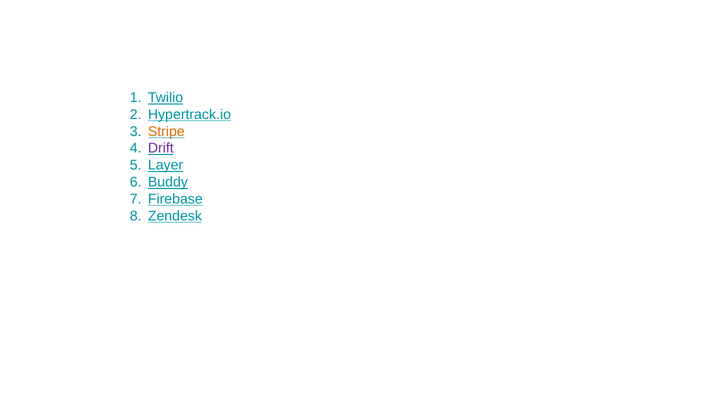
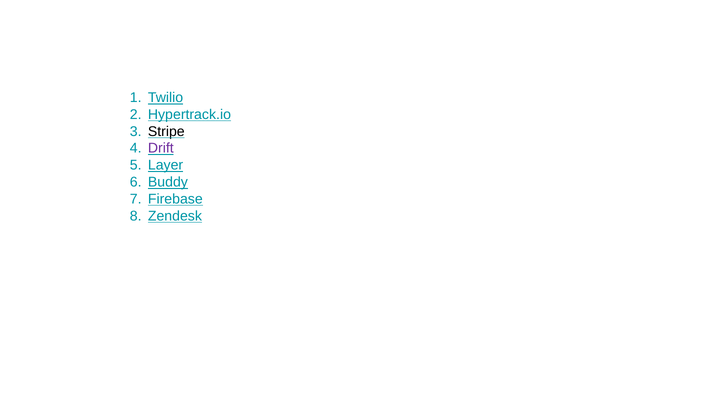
Stripe colour: orange -> black
